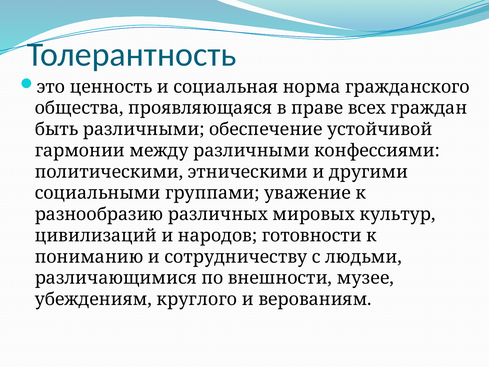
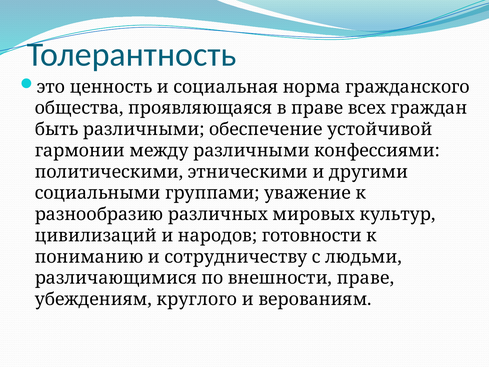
внешности музее: музее -> праве
